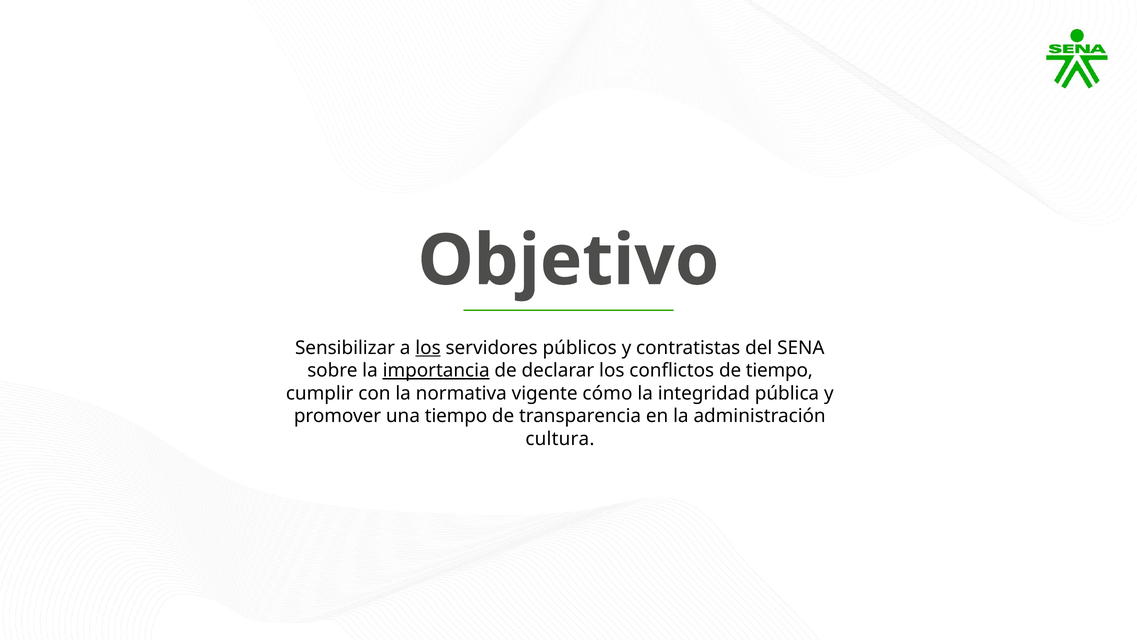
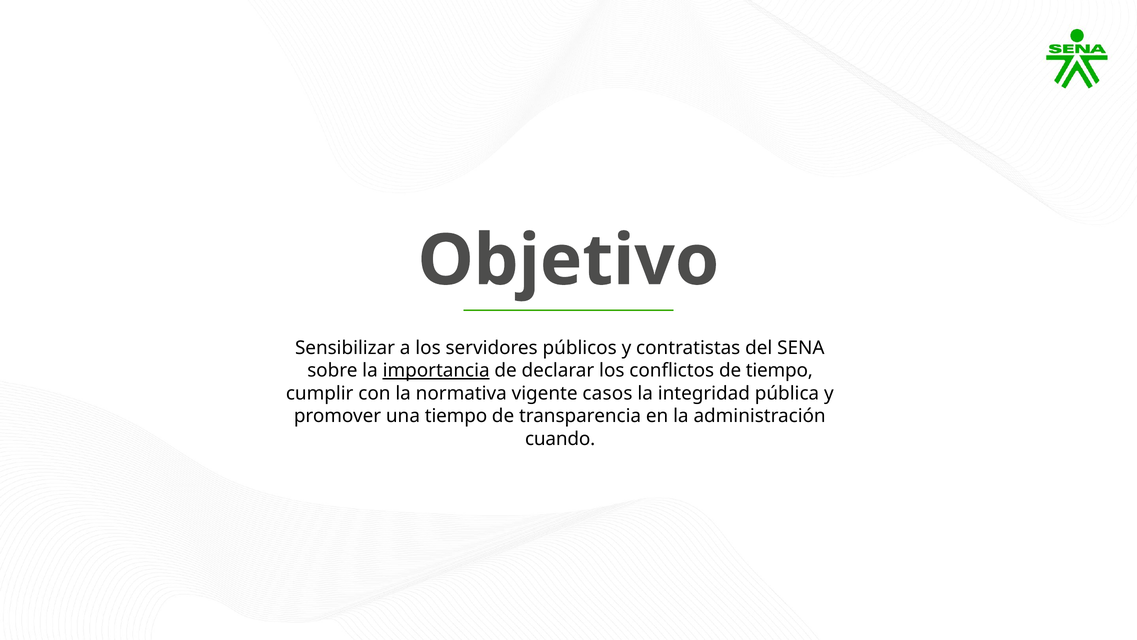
los at (428, 348) underline: present -> none
cómo: cómo -> casos
cultura: cultura -> cuando
